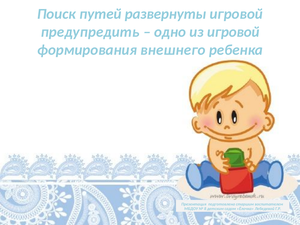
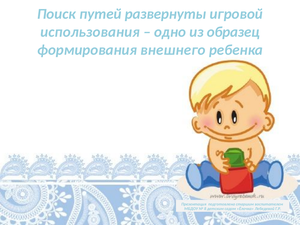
предупредить: предупредить -> использования
из игровой: игровой -> образец
